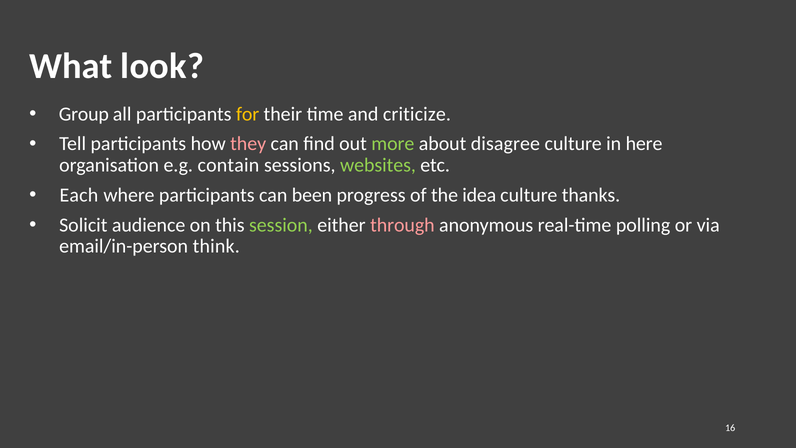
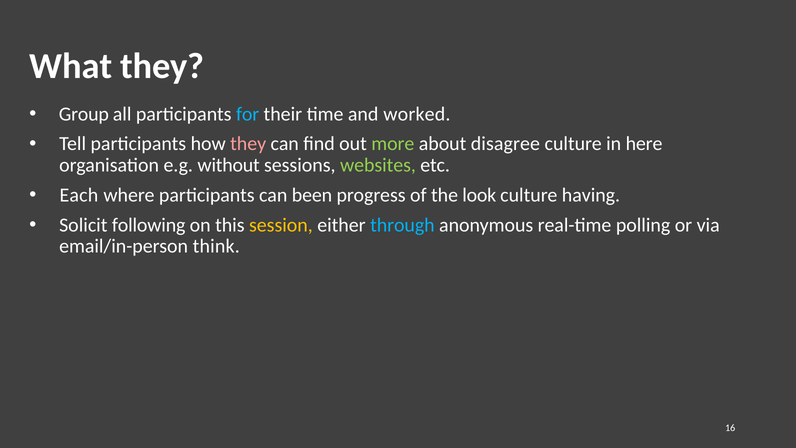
What look: look -> they
for colour: yellow -> light blue
criticize: criticize -> worked
contain: contain -> without
idea: idea -> look
thanks: thanks -> having
audience: audience -> following
session colour: light green -> yellow
through colour: pink -> light blue
